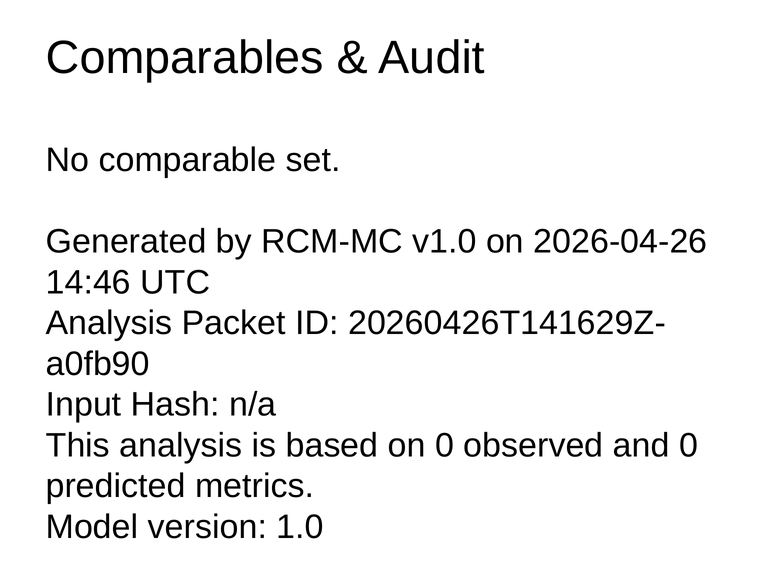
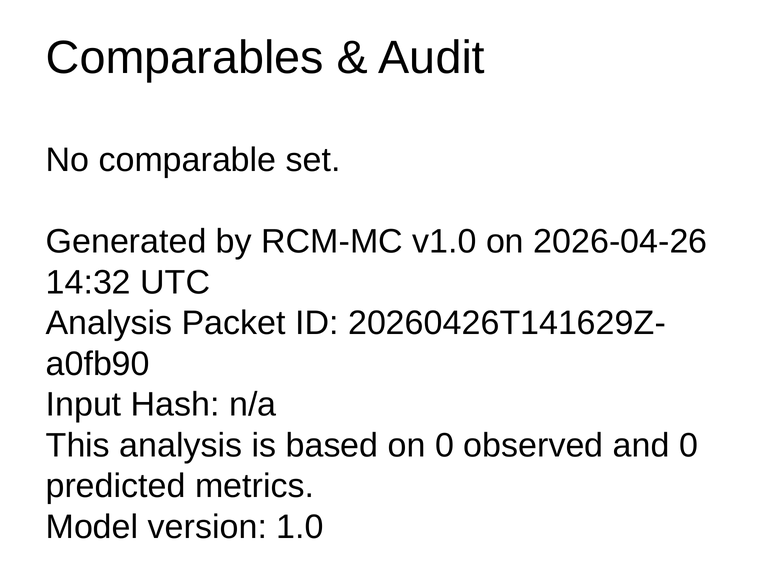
14:46: 14:46 -> 14:32
